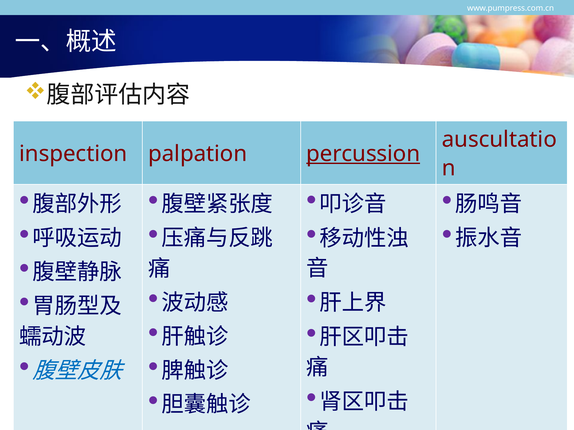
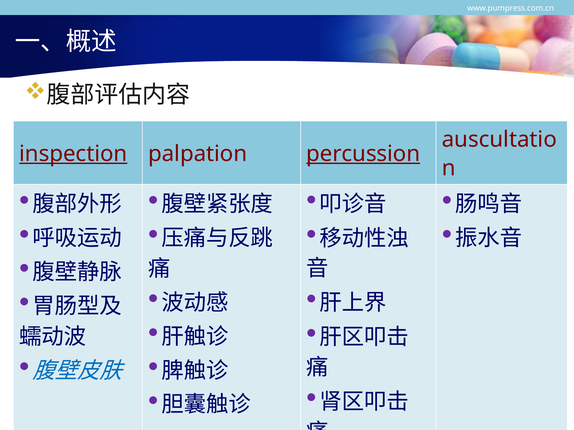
inspection underline: none -> present
